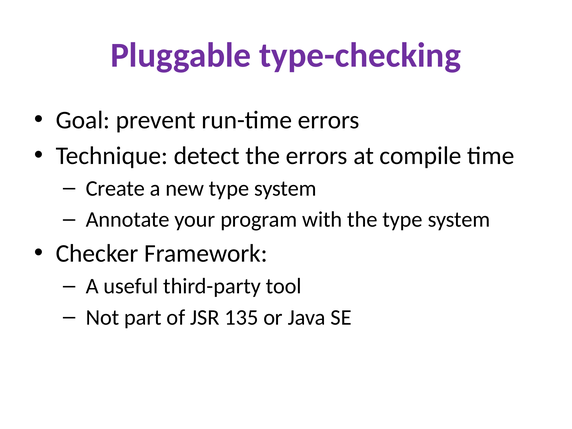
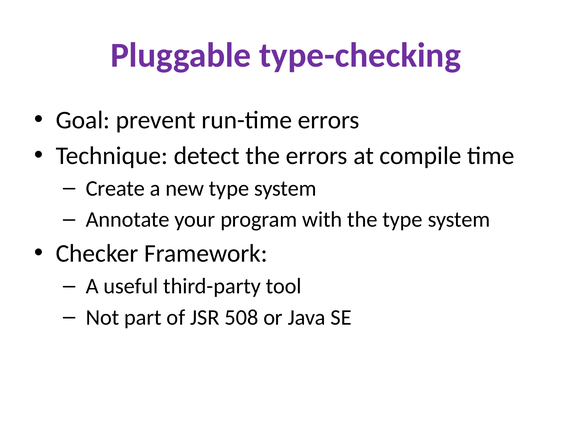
135: 135 -> 508
